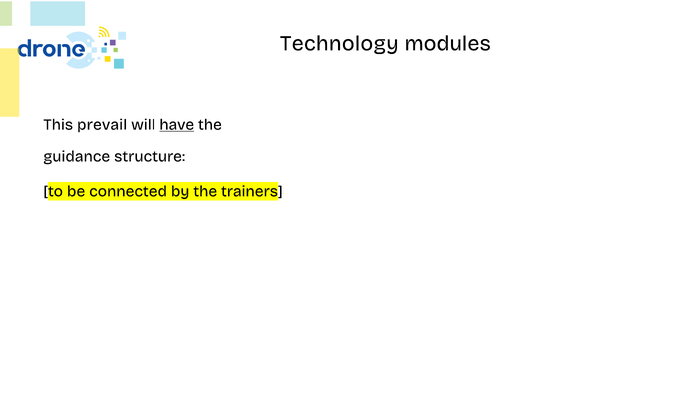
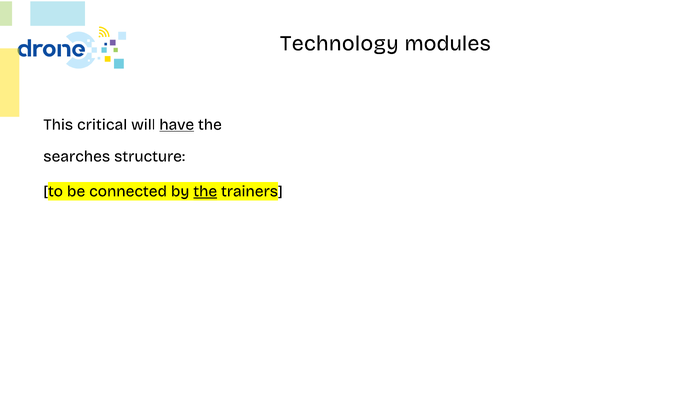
prevail: prevail -> critical
guidance: guidance -> searches
the at (205, 191) underline: none -> present
